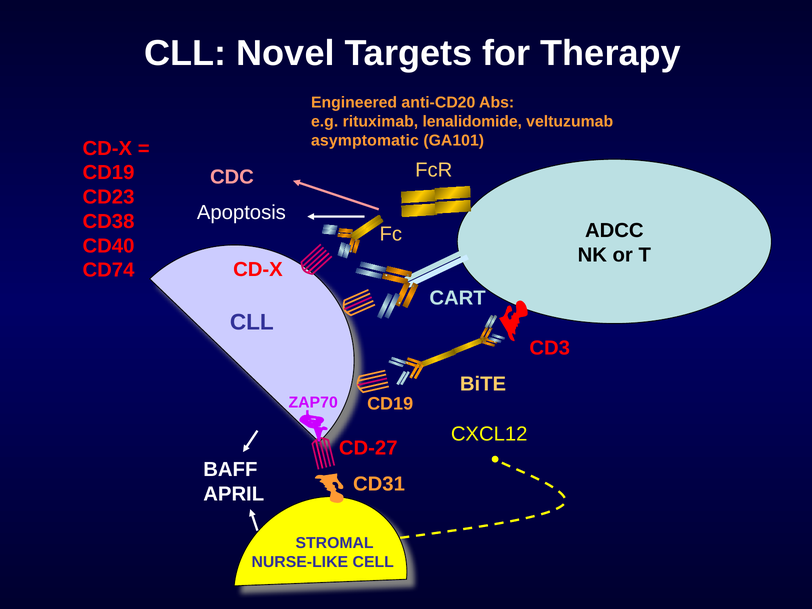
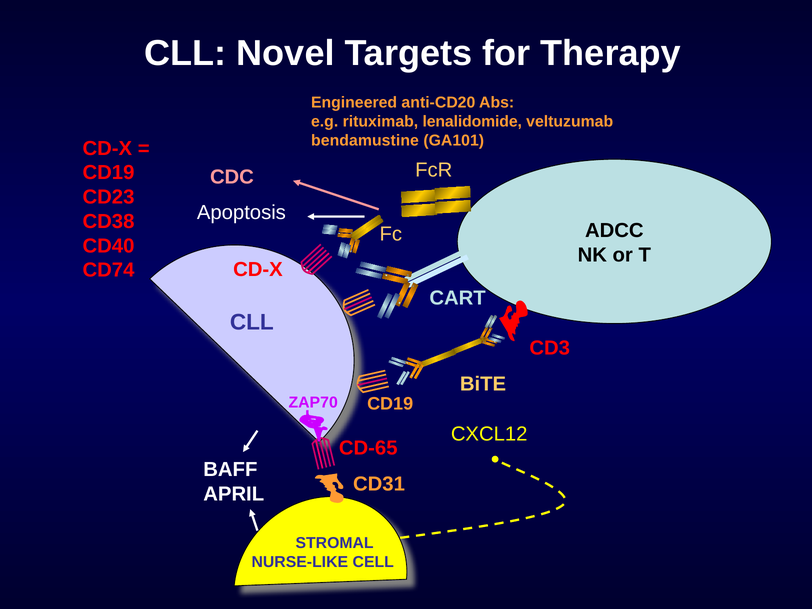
asymptomatic: asymptomatic -> bendamustine
CD-27: CD-27 -> CD-65
